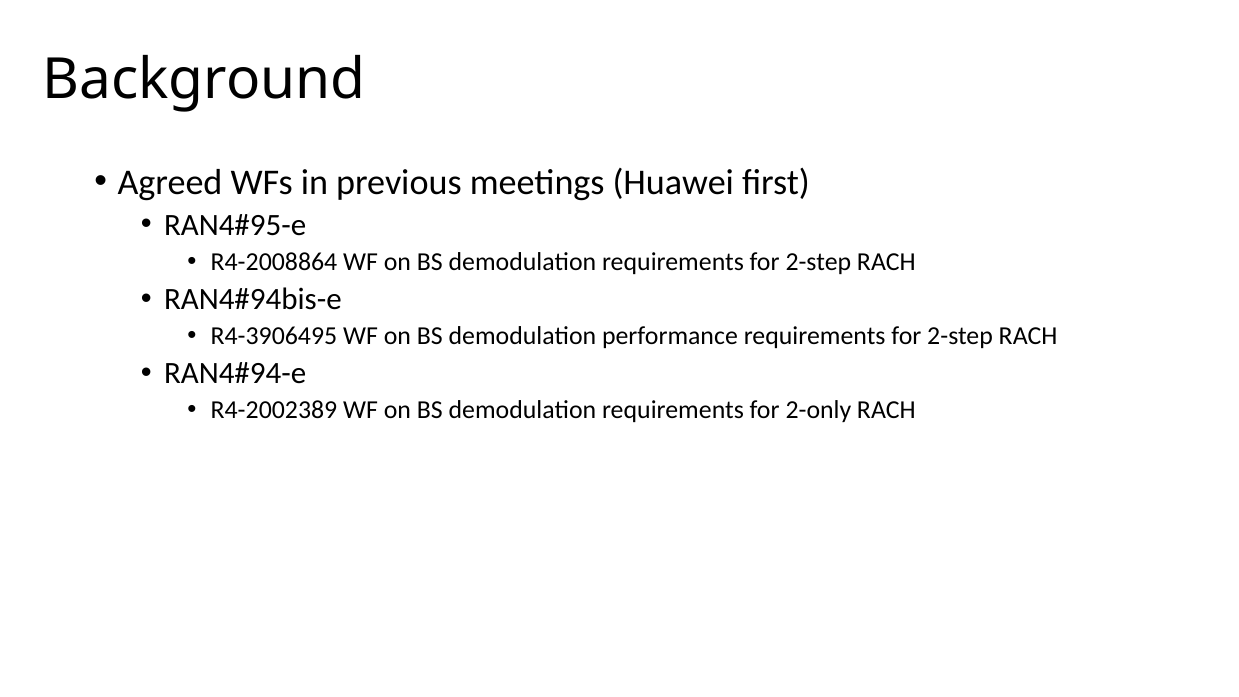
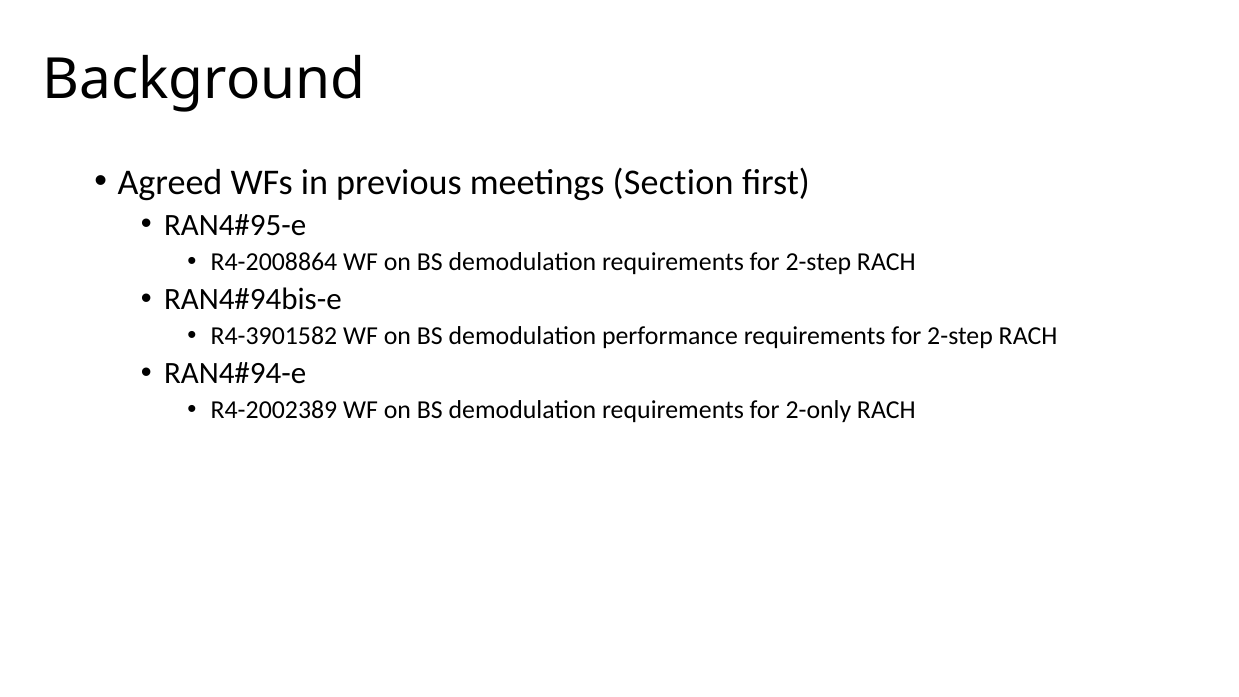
Huawei: Huawei -> Section
R4-3906495: R4-3906495 -> R4-3901582
